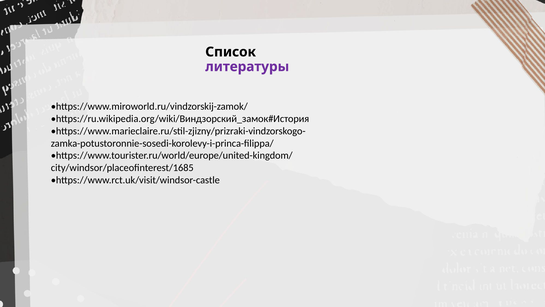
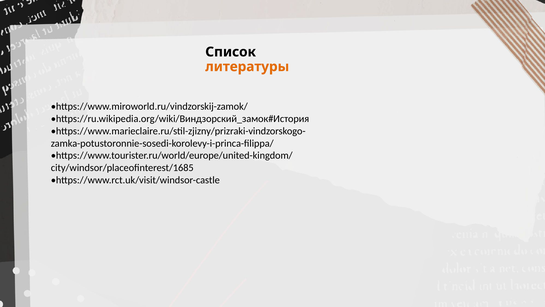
литературы colour: purple -> orange
